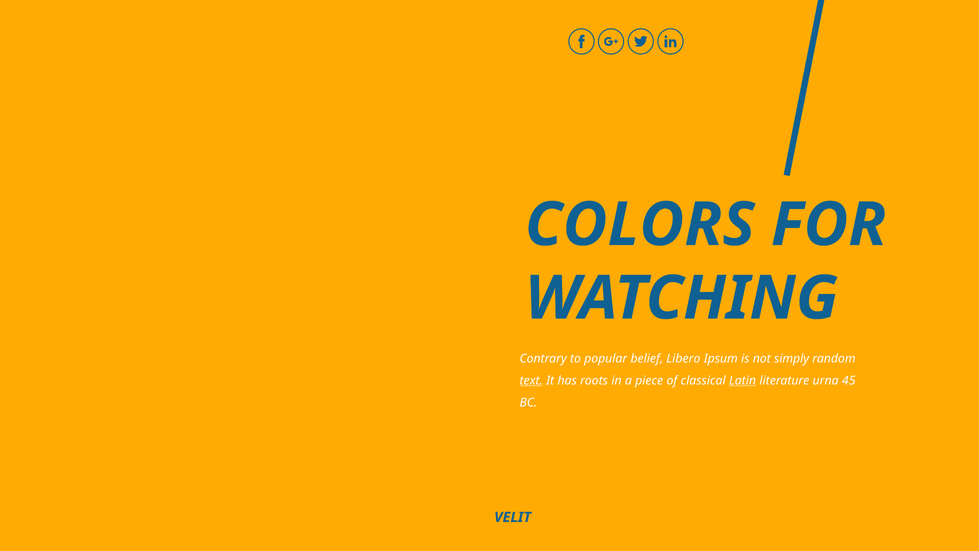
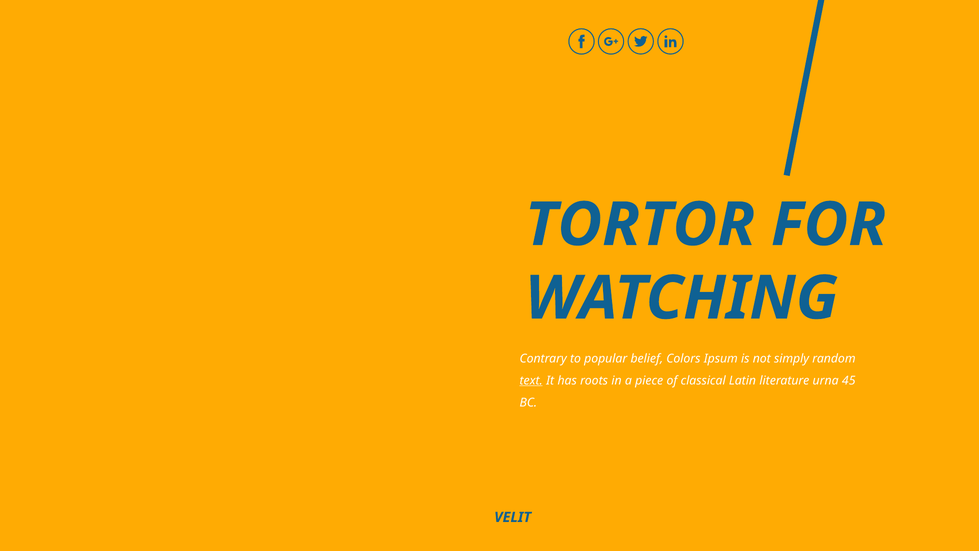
COLORS: COLORS -> TORTOR
Libero: Libero -> Colors
Latin underline: present -> none
